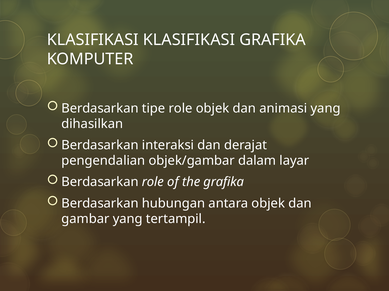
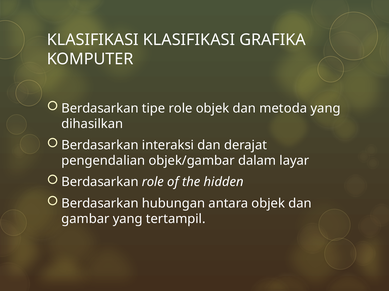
animasi: animasi -> metoda
the grafika: grafika -> hidden
